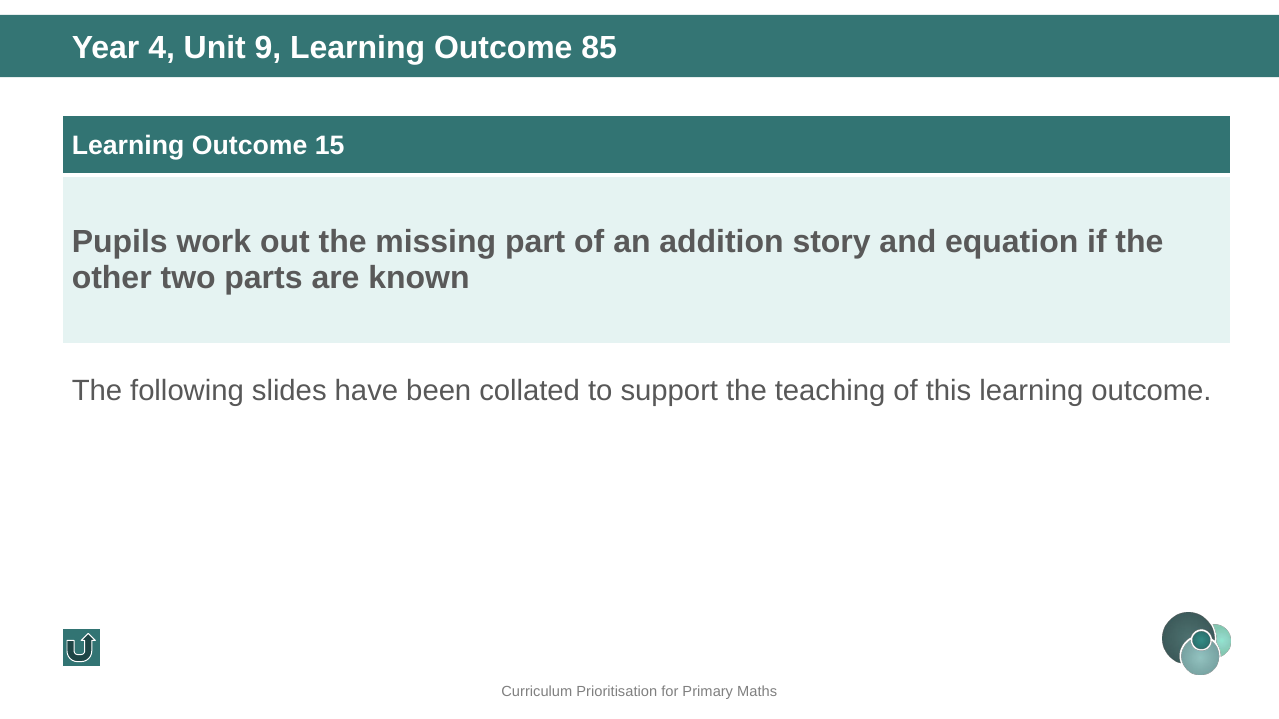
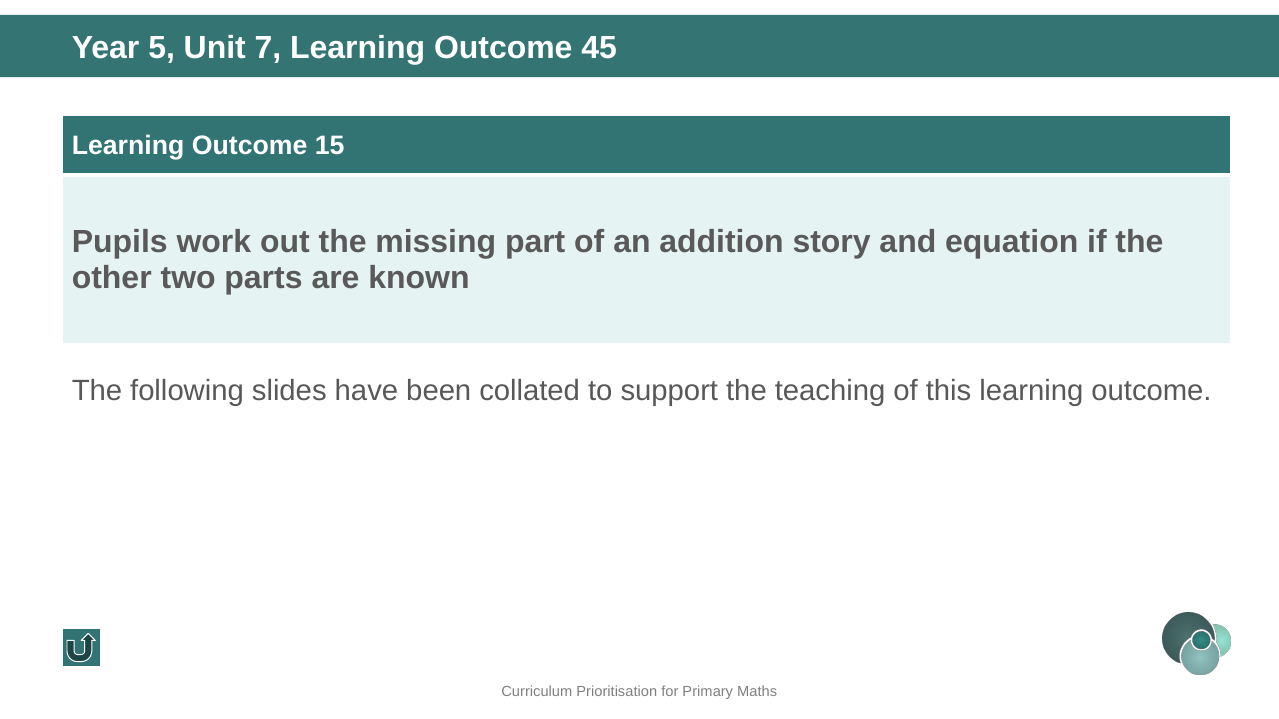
4: 4 -> 5
9: 9 -> 7
85: 85 -> 45
